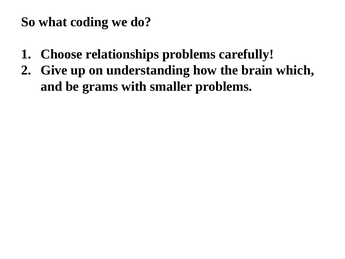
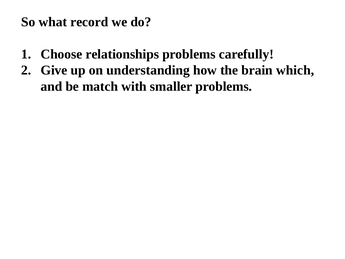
coding: coding -> record
grams: grams -> match
